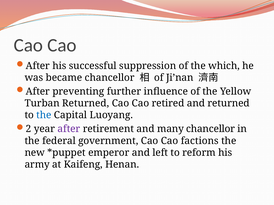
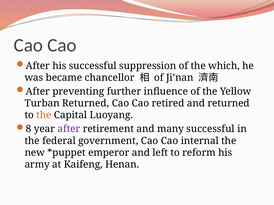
the at (44, 115) colour: blue -> orange
2: 2 -> 8
many chancellor: chancellor -> successful
factions: factions -> internal
